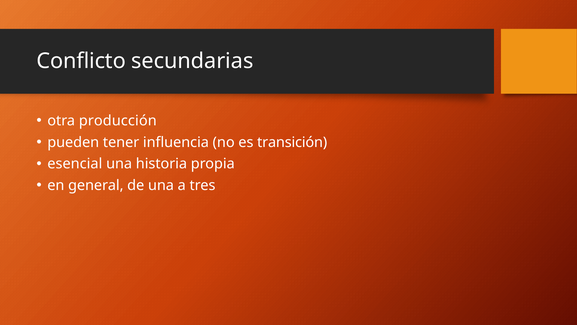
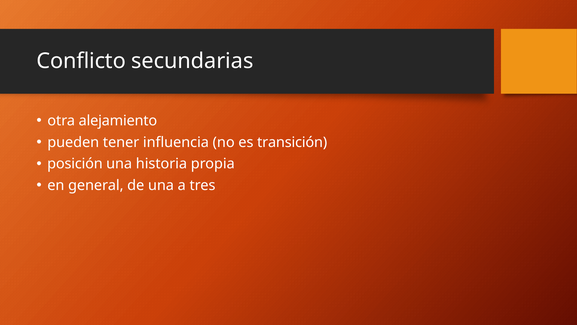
producción: producción -> alejamiento
esencial: esencial -> posición
